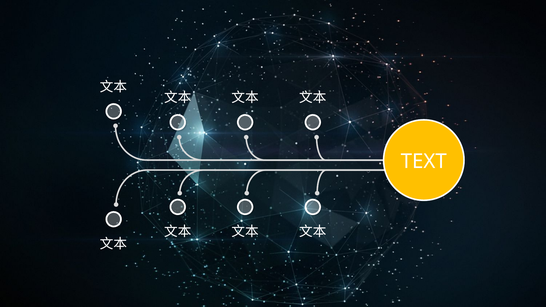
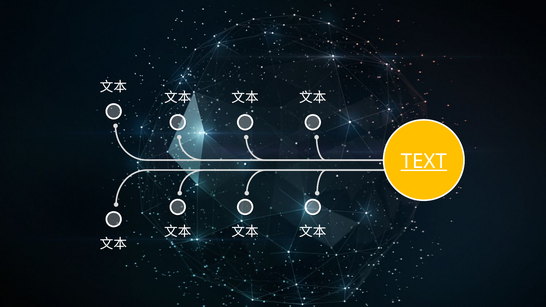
TEXT underline: none -> present
